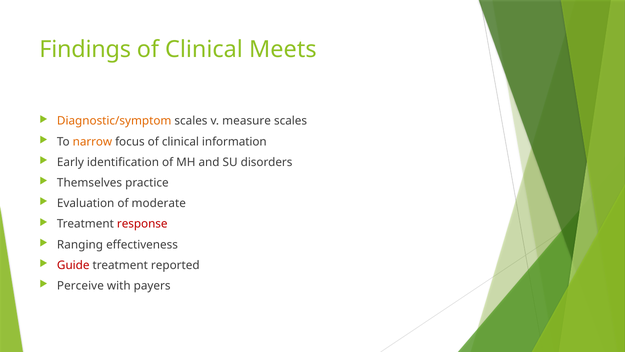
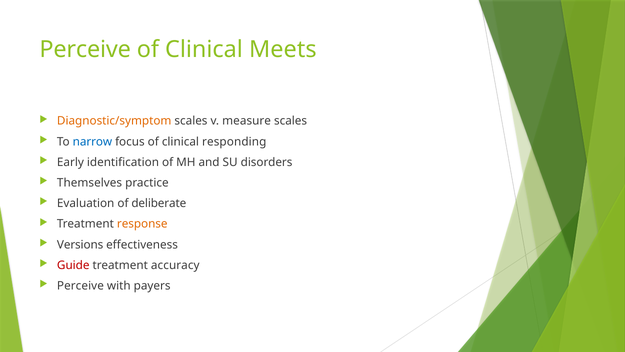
Findings at (85, 49): Findings -> Perceive
narrow colour: orange -> blue
information: information -> responding
moderate: moderate -> deliberate
response colour: red -> orange
Ranging: Ranging -> Versions
reported: reported -> accuracy
